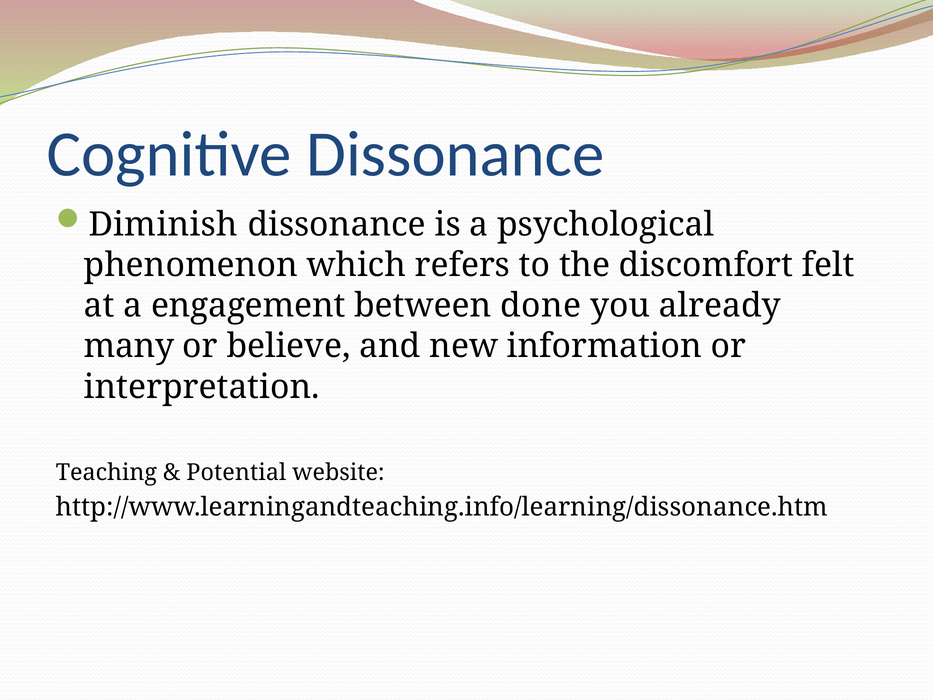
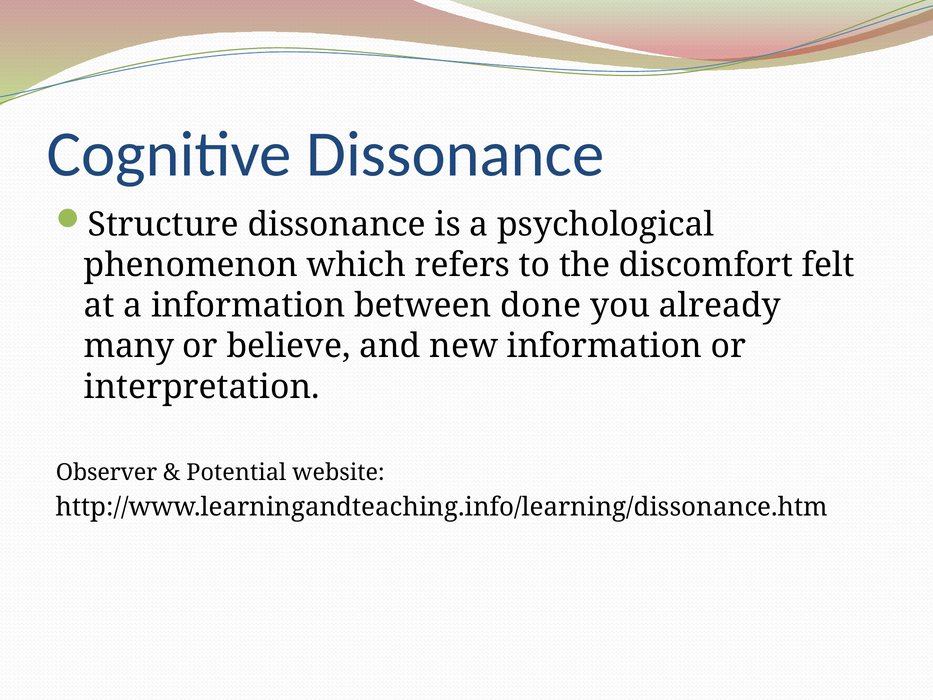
Diminish: Diminish -> Structure
a engagement: engagement -> information
Teaching: Teaching -> Observer
